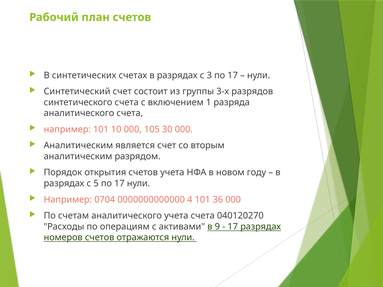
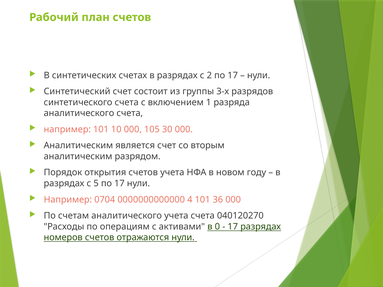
3: 3 -> 2
9: 9 -> 0
